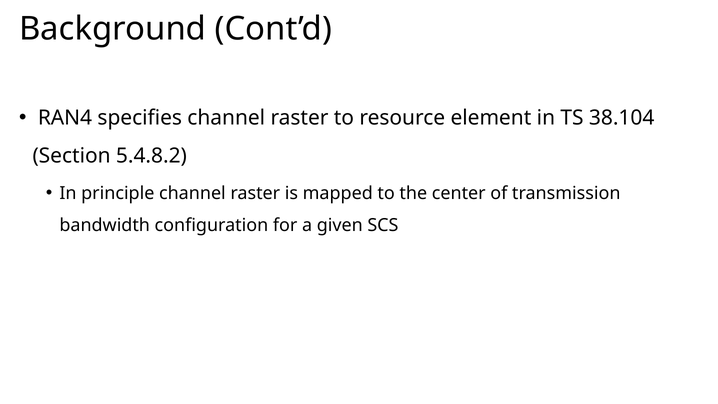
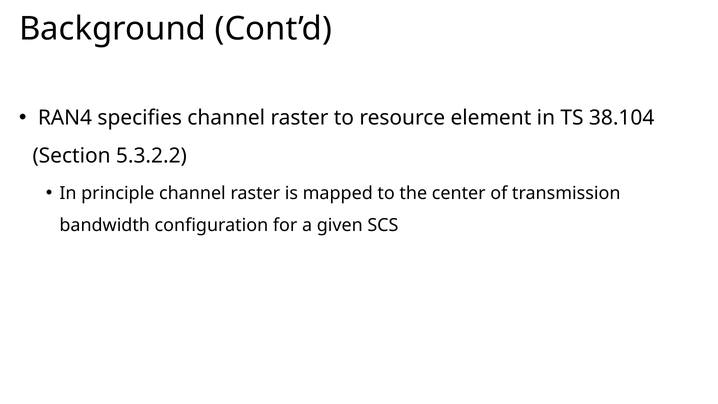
5.4.8.2: 5.4.8.2 -> 5.3.2.2
